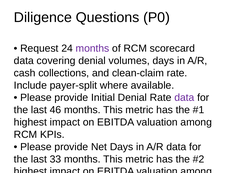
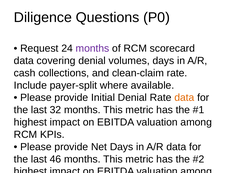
data at (184, 98) colour: purple -> orange
46: 46 -> 32
33: 33 -> 46
